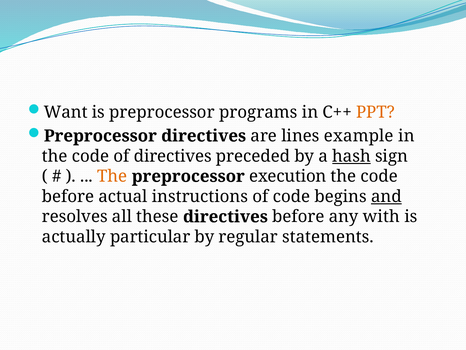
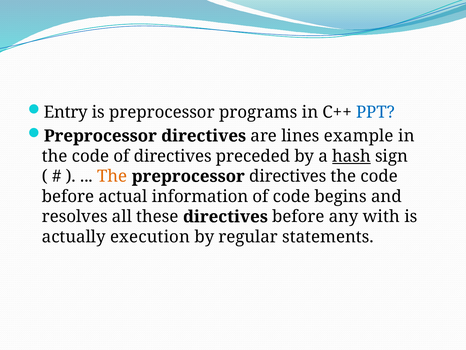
Want: Want -> Entry
PPT colour: orange -> blue
execution at (288, 176): execution -> directives
instructions: instructions -> information
and underline: present -> none
particular: particular -> execution
